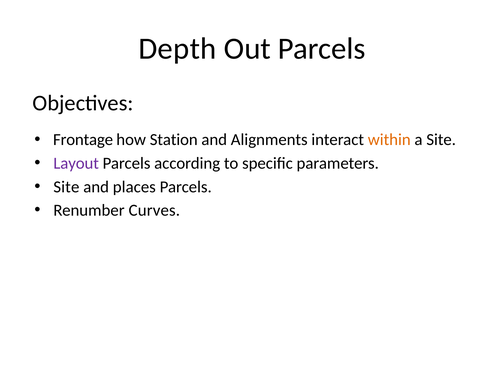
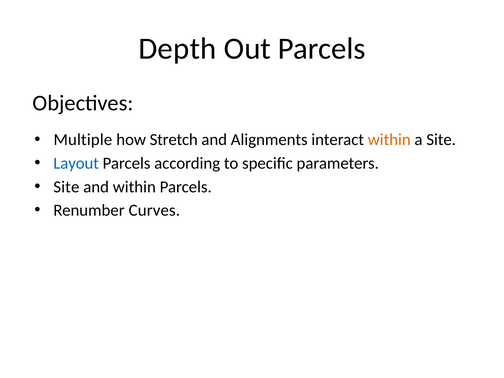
Frontage: Frontage -> Multiple
Station: Station -> Stretch
Layout colour: purple -> blue
and places: places -> within
